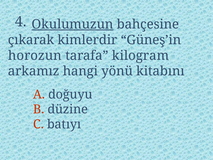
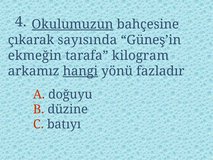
kimlerdir: kimlerdir -> sayısında
horozun: horozun -> ekmeğin
hangi underline: none -> present
kitabını: kitabını -> fazladır
